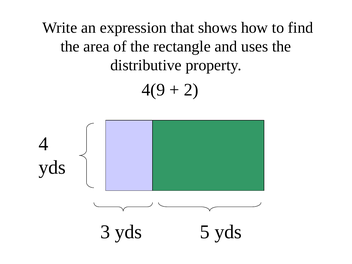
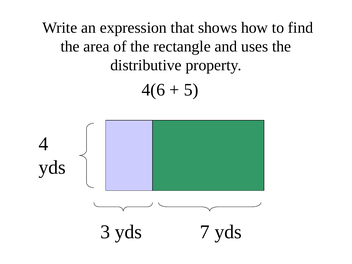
4(9: 4(9 -> 4(6
2: 2 -> 5
5: 5 -> 7
